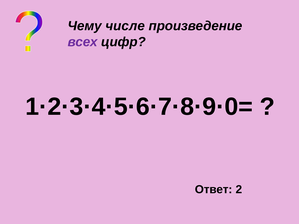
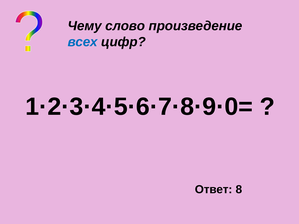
числе: числе -> слово
всех colour: purple -> blue
2: 2 -> 8
